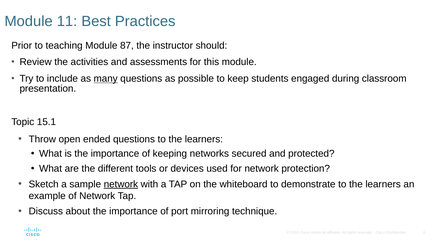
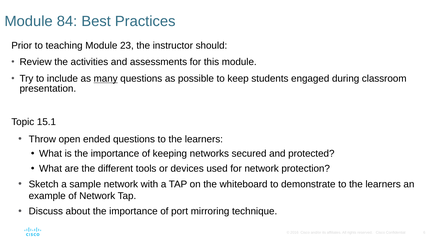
11: 11 -> 84
87: 87 -> 23
network at (121, 185) underline: present -> none
